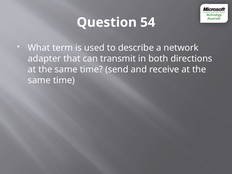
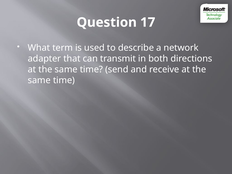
54: 54 -> 17
